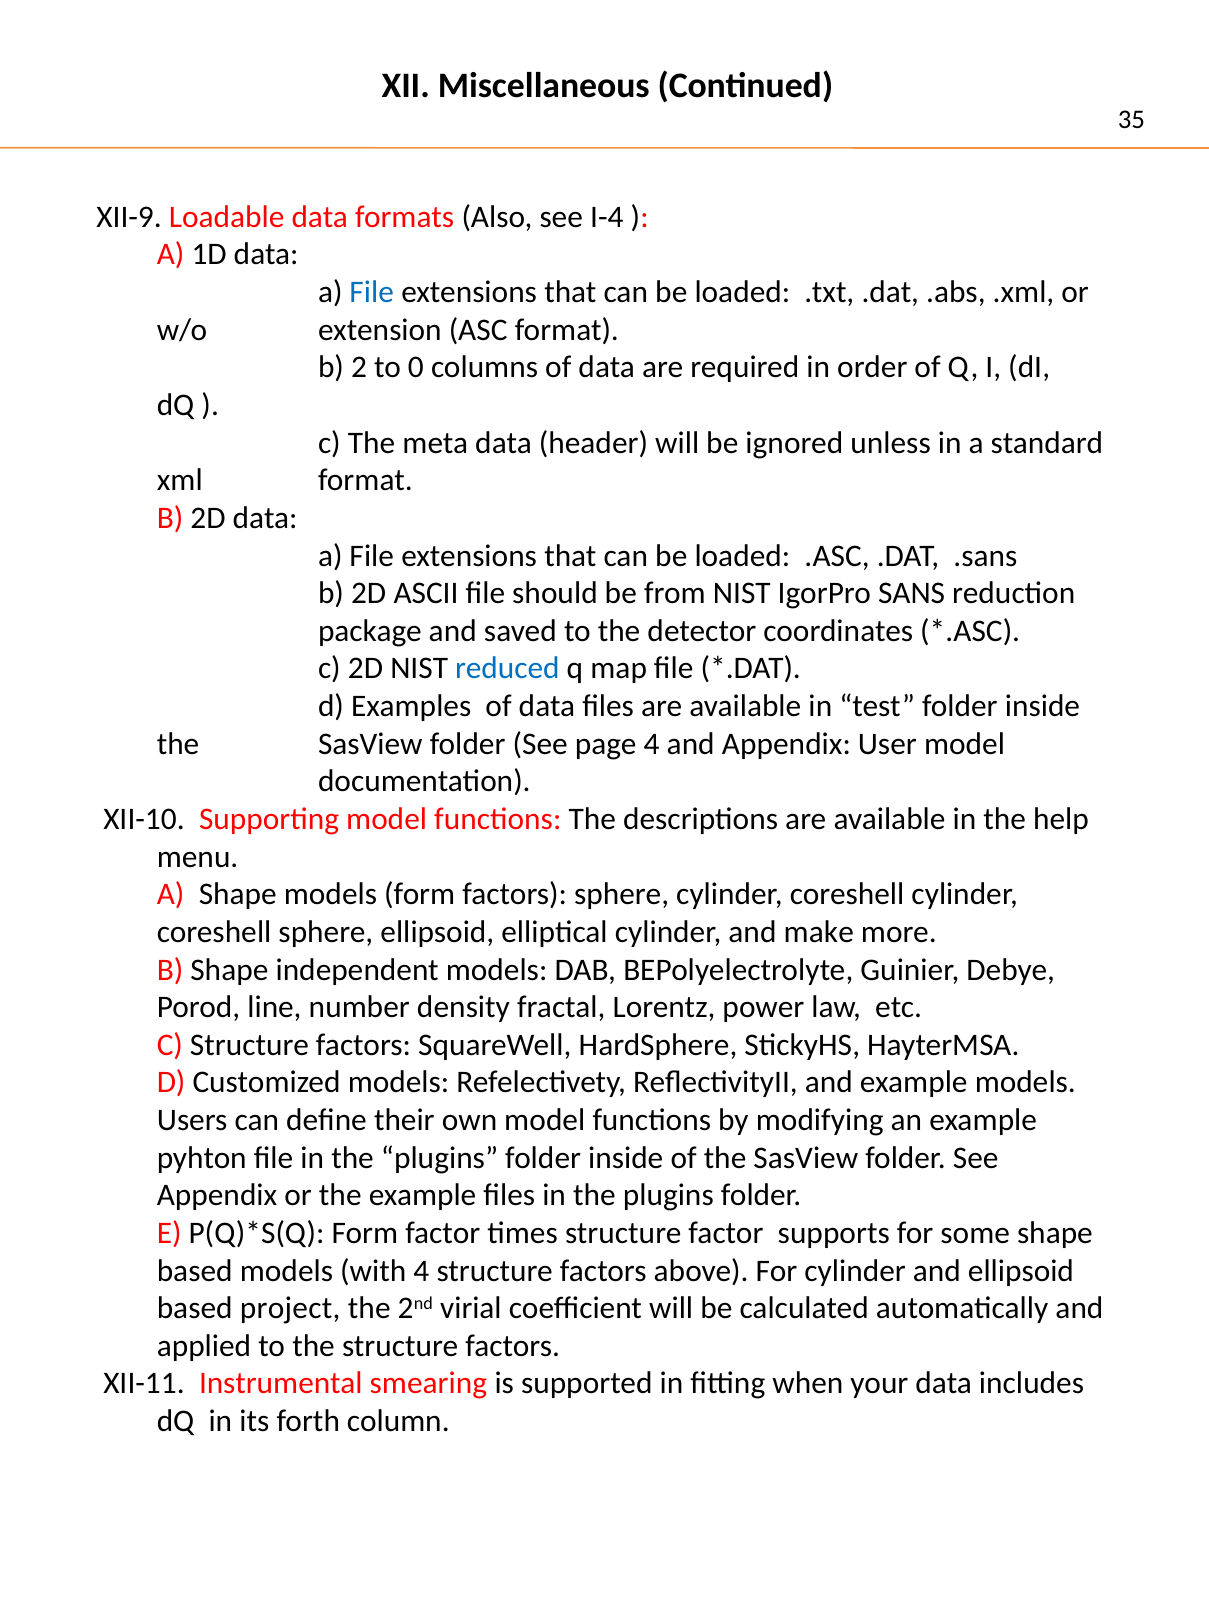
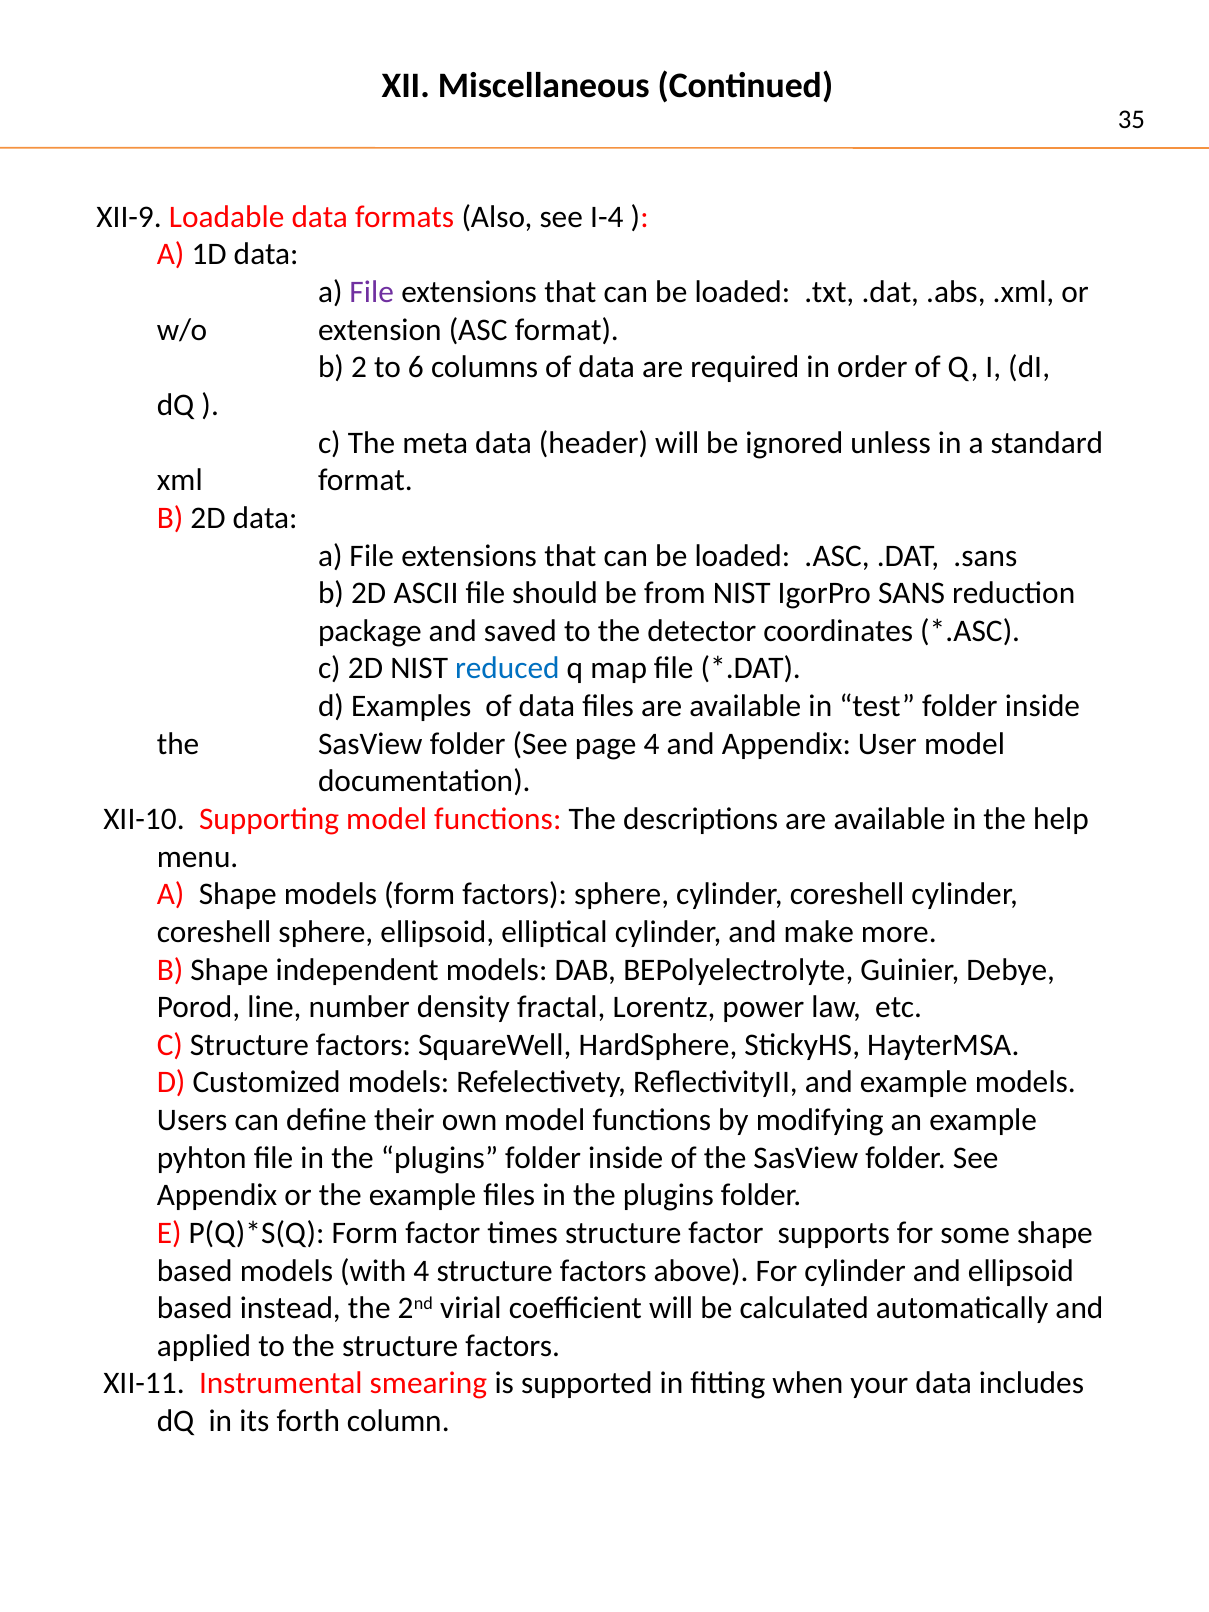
File at (372, 292) colour: blue -> purple
0: 0 -> 6
project: project -> instead
